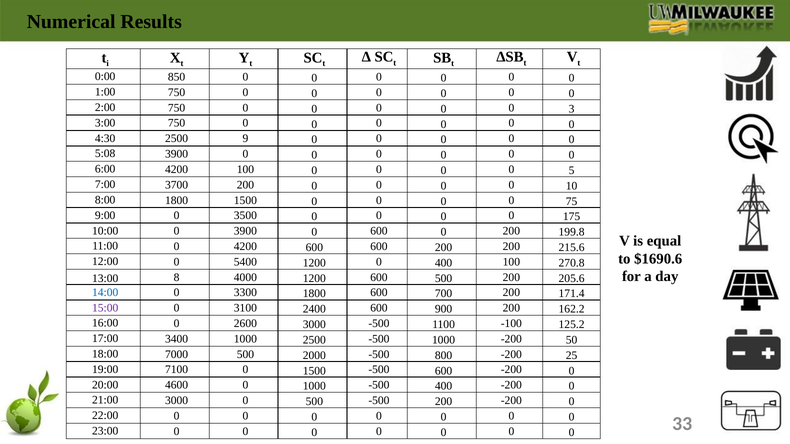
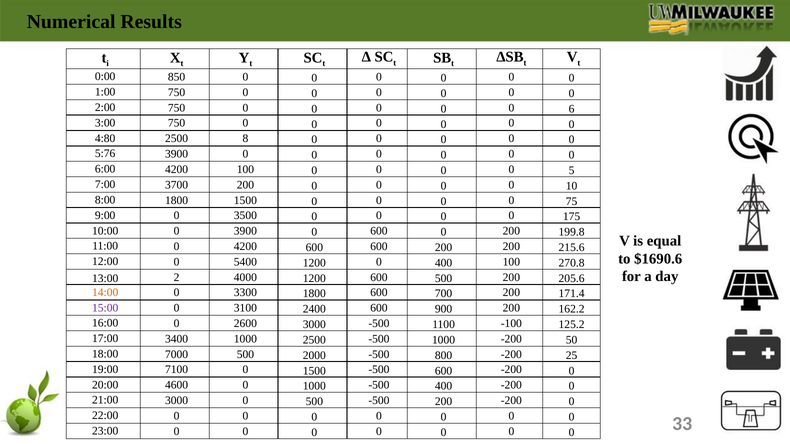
3: 3 -> 6
4:30: 4:30 -> 4:80
9: 9 -> 8
5:08: 5:08 -> 5:76
8: 8 -> 2
14:00 colour: blue -> orange
